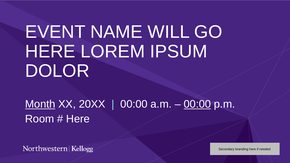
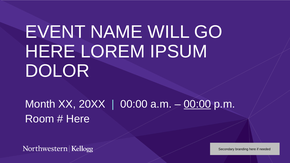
Month underline: present -> none
